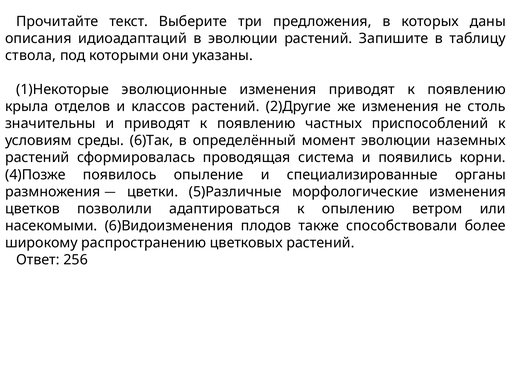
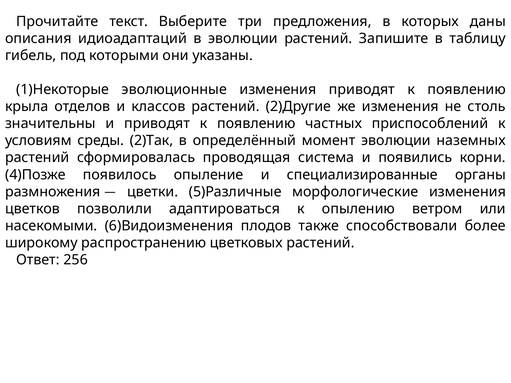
ствола: ствола -> гибель
6)Так: 6)Так -> 2)Так
